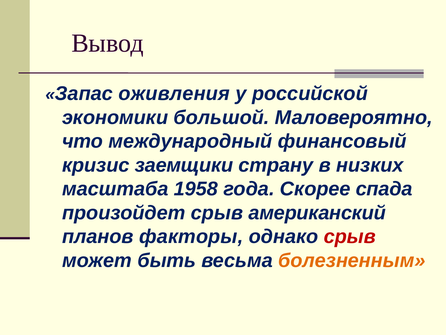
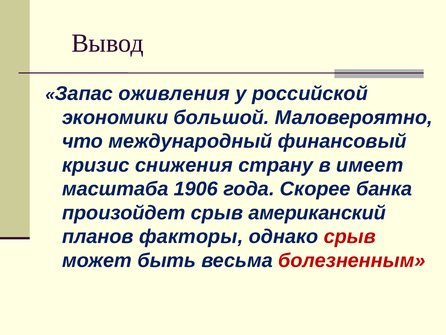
заемщики: заемщики -> снижения
низких: низких -> имеет
1958: 1958 -> 1906
спада: спада -> банка
болезненным colour: orange -> red
